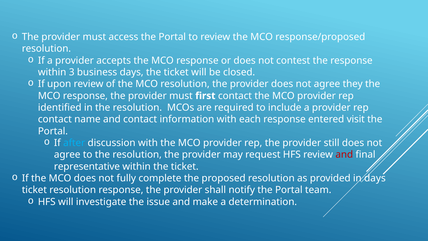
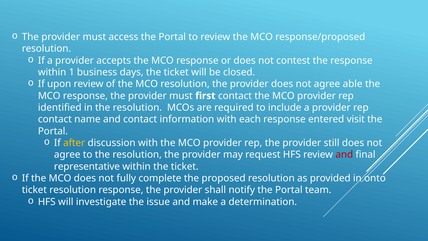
3: 3 -> 1
they: they -> able
after colour: light blue -> yellow
in days: days -> onto
